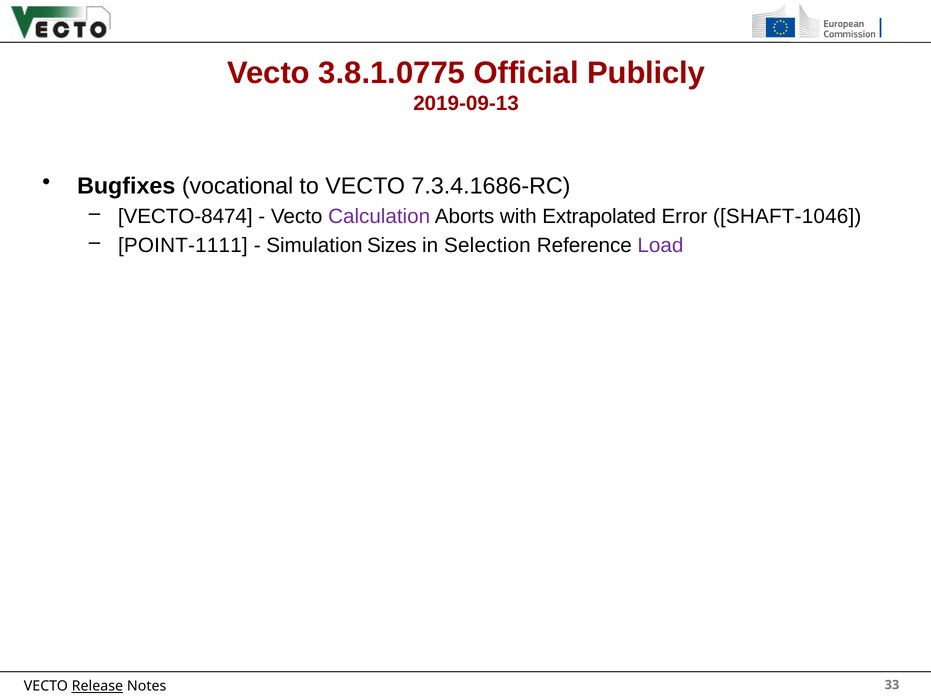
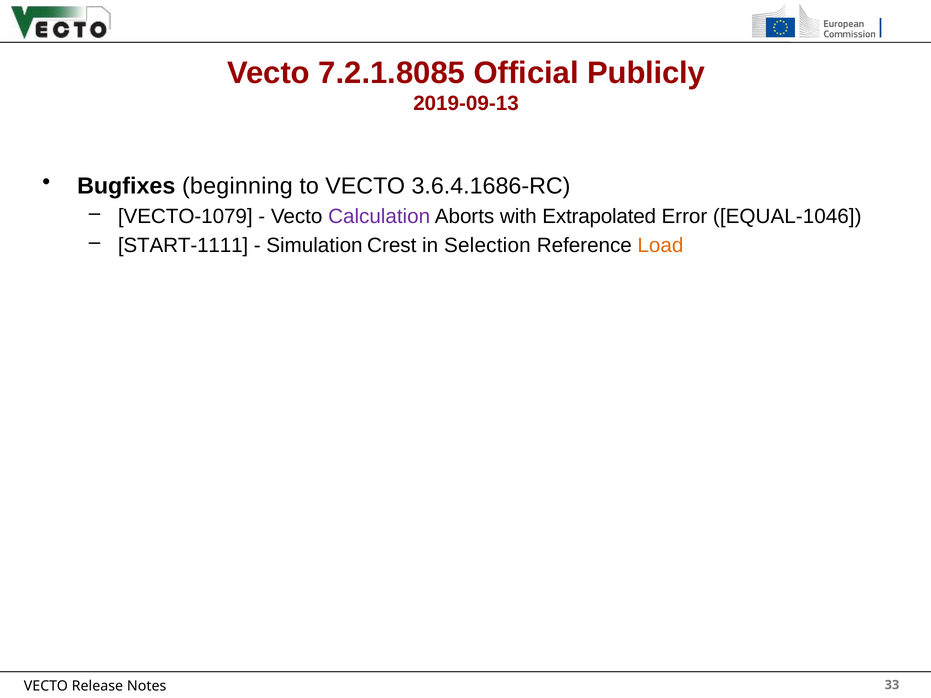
3.8.1.0775: 3.8.1.0775 -> 7.2.1.8085
vocational: vocational -> beginning
7.3.4.1686-RC: 7.3.4.1686-RC -> 3.6.4.1686-RC
VECTO-8474: VECTO-8474 -> VECTO-1079
SHAFT-1046: SHAFT-1046 -> EQUAL-1046
POINT-1111: POINT-1111 -> START-1111
Sizes: Sizes -> Crest
Load colour: purple -> orange
Release underline: present -> none
